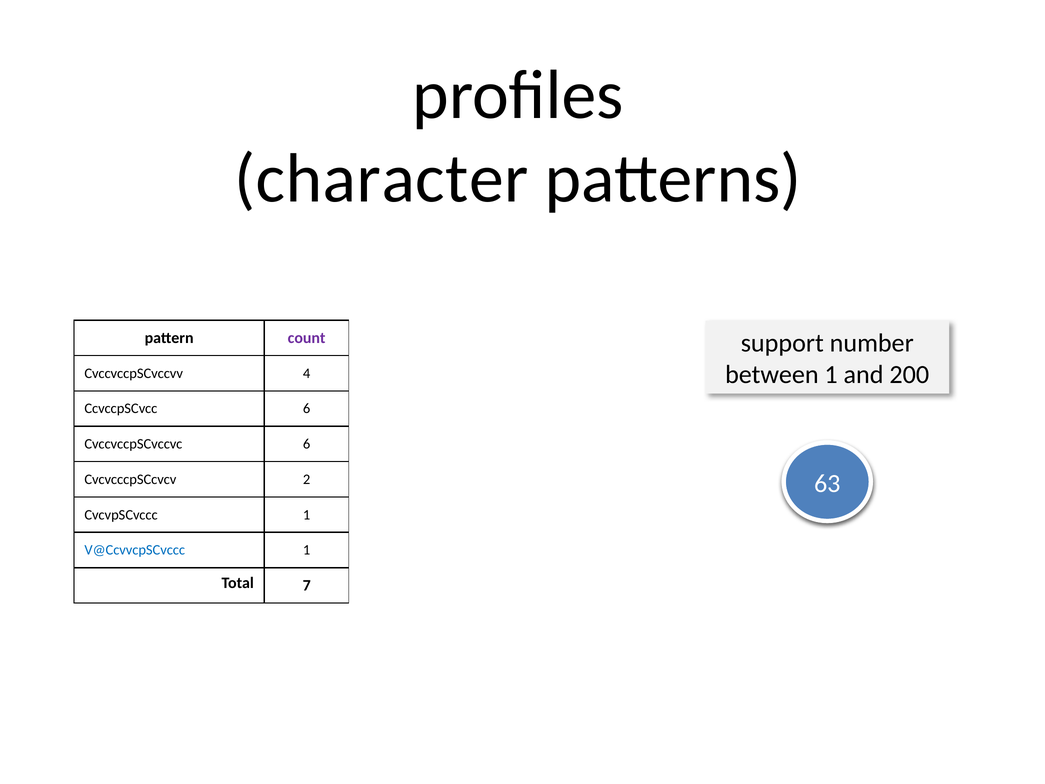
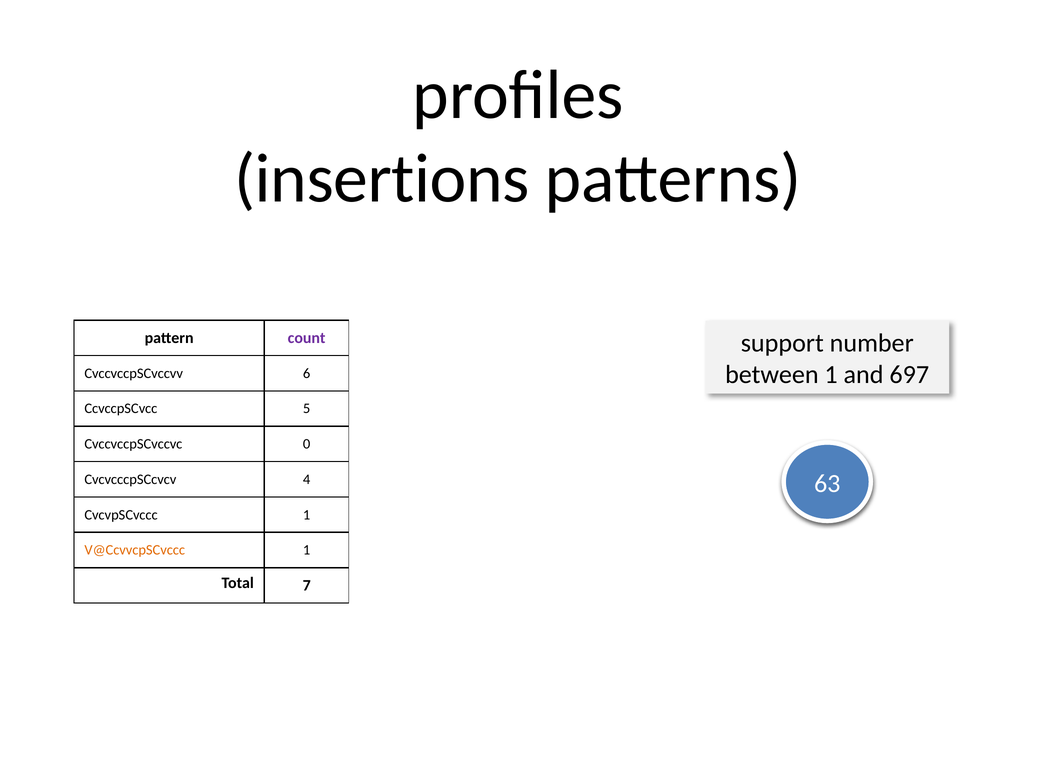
character: character -> insertions
200: 200 -> 697
4: 4 -> 6
CcvccpSCvcc 6: 6 -> 5
CvccvccpSCvccvc 6: 6 -> 0
2: 2 -> 4
V@CcvvcpSCvccc colour: blue -> orange
